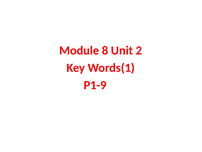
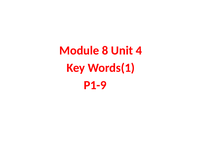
2: 2 -> 4
